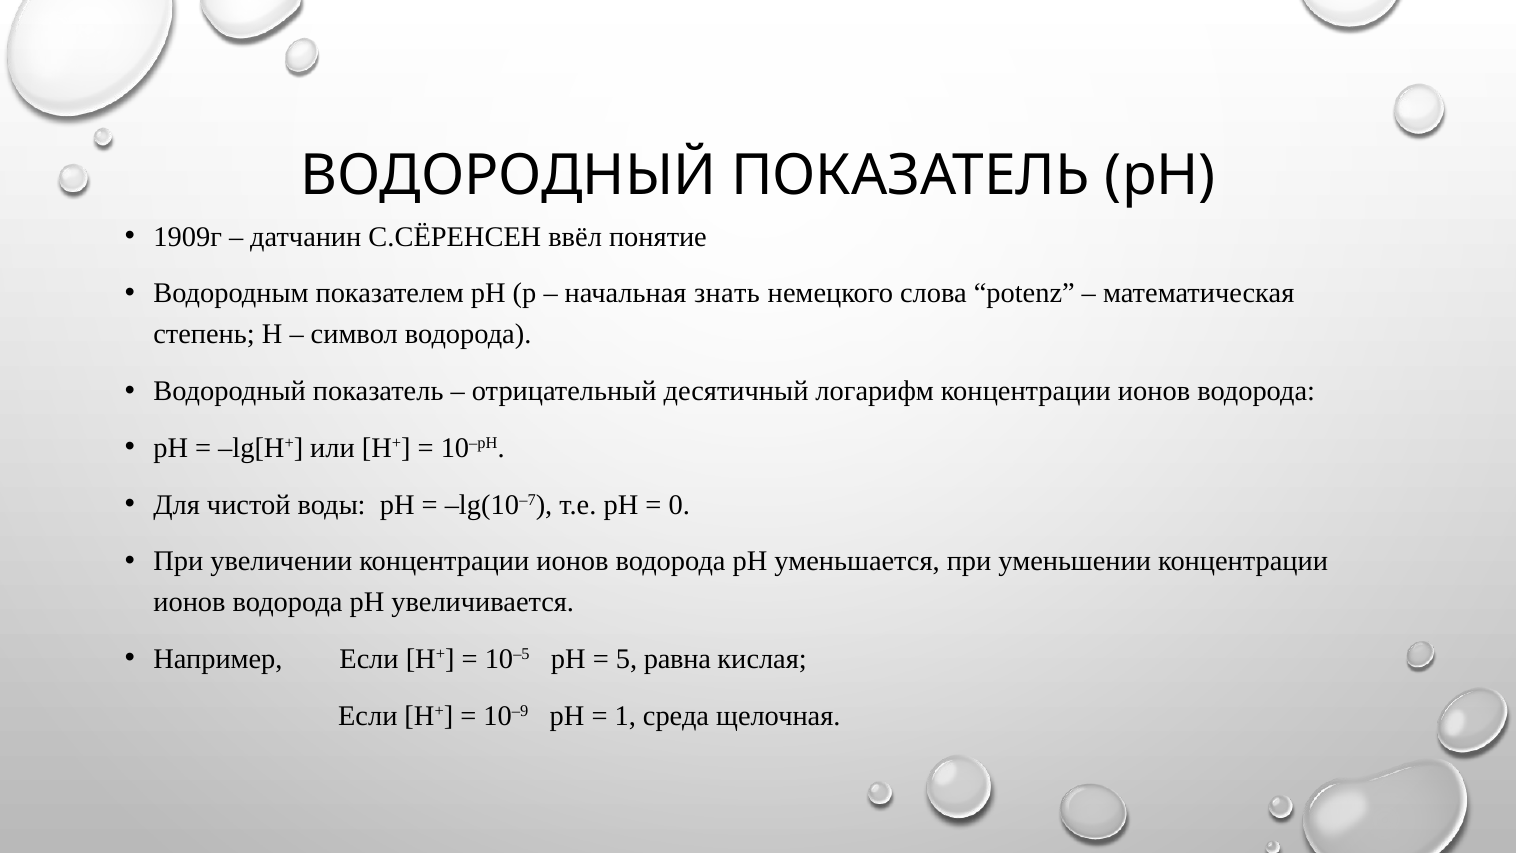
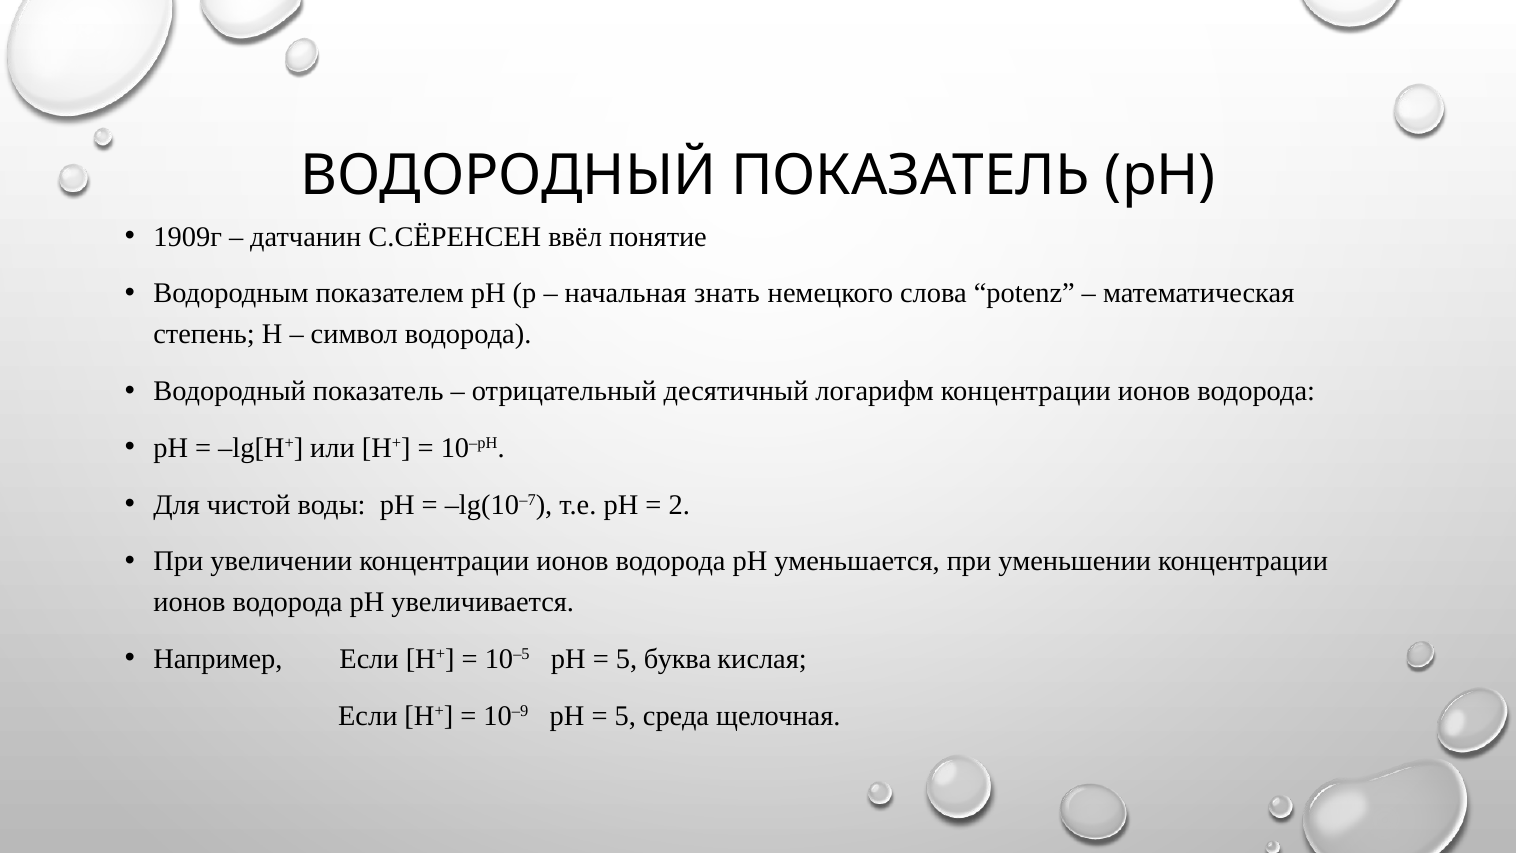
0: 0 -> 2
равна: равна -> буква
1 at (625, 716): 1 -> 5
